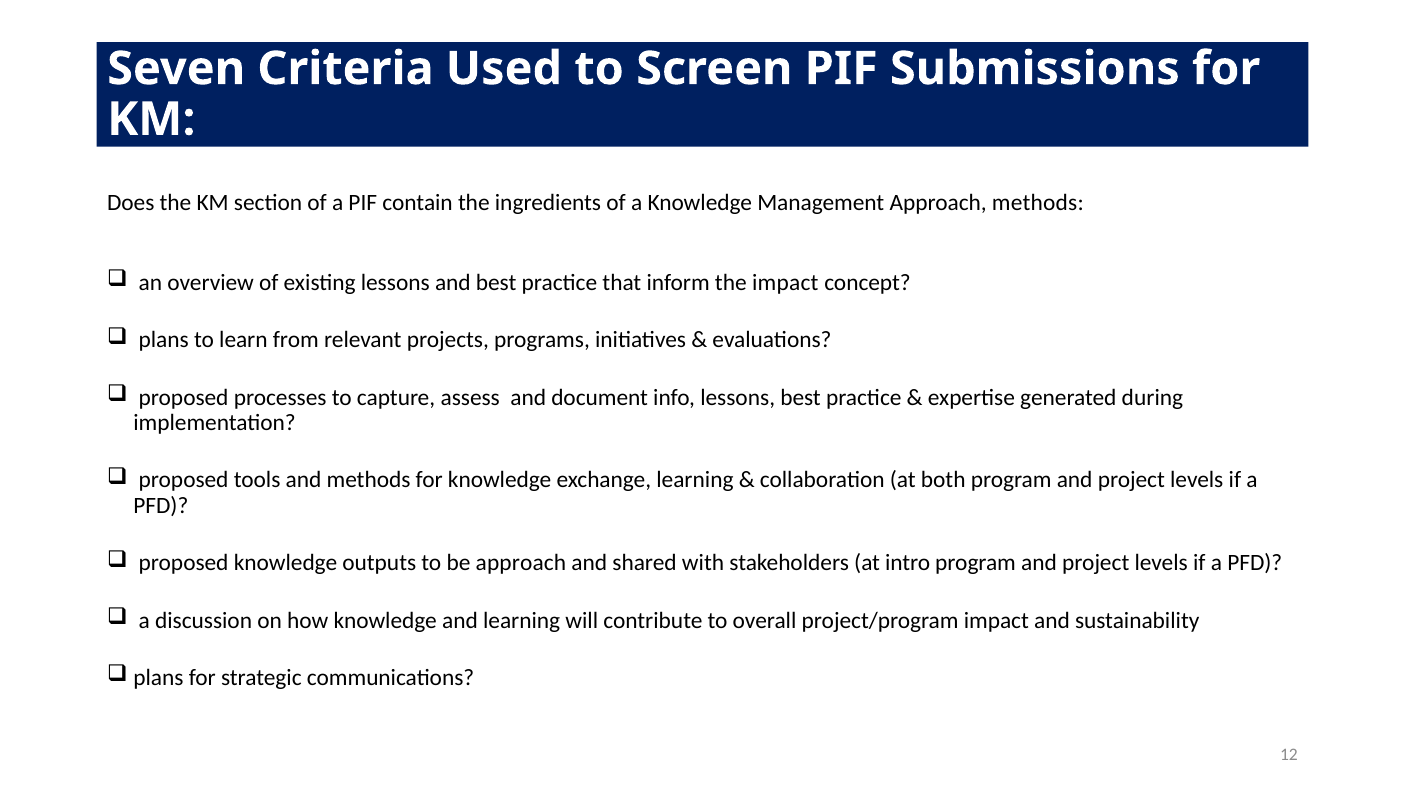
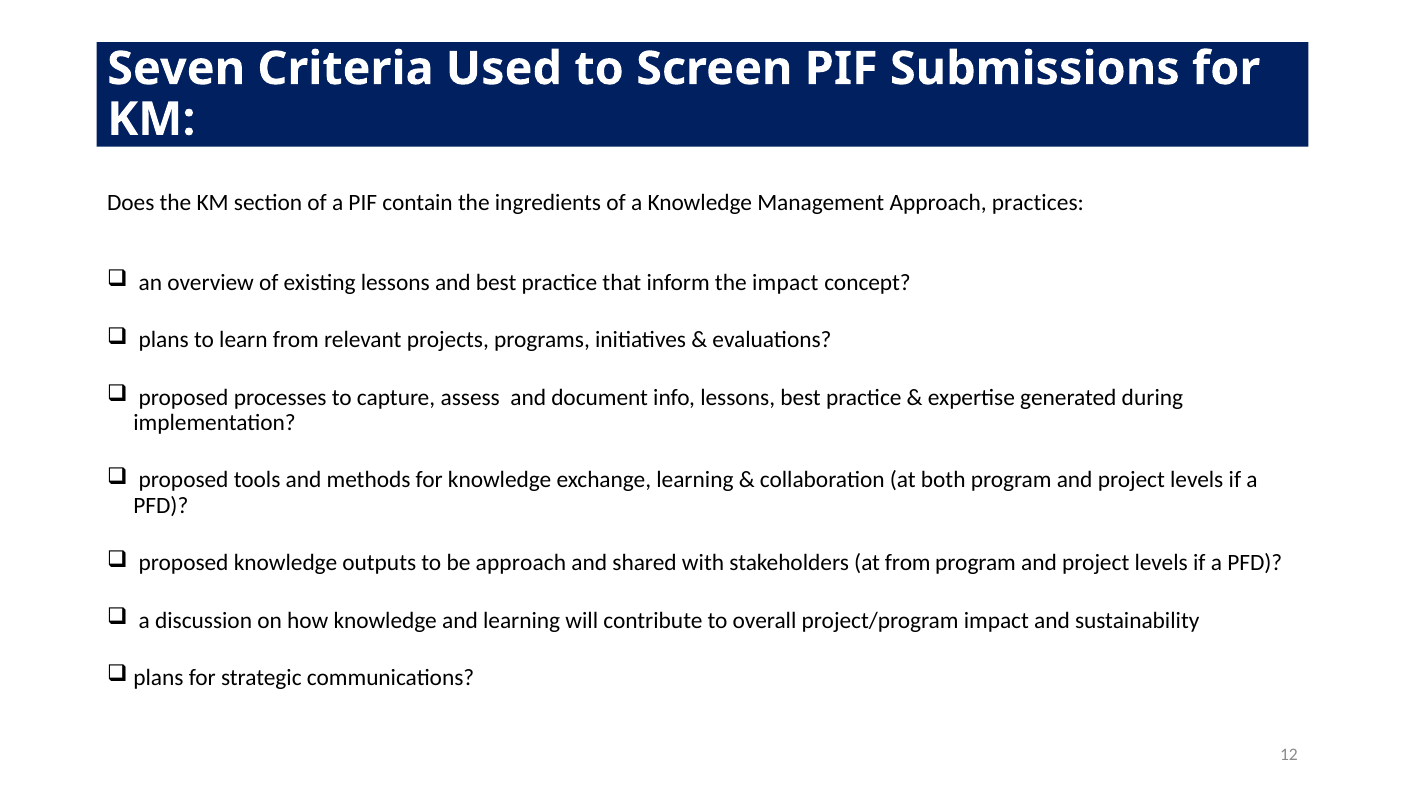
Approach methods: methods -> practices
at intro: intro -> from
